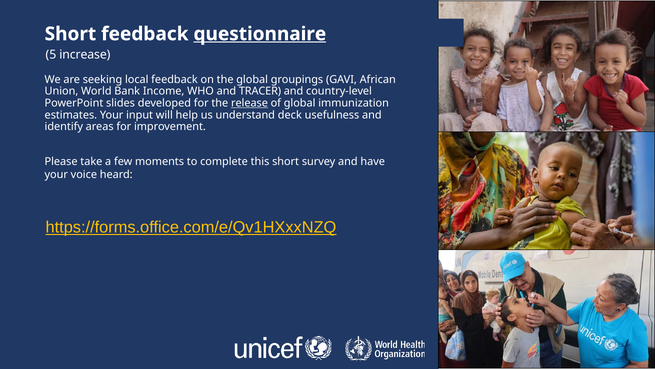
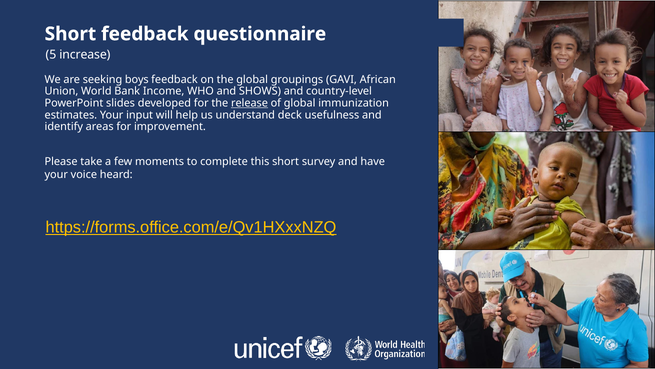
questionnaire underline: present -> none
local: local -> boys
TRACER: TRACER -> SHOWS
